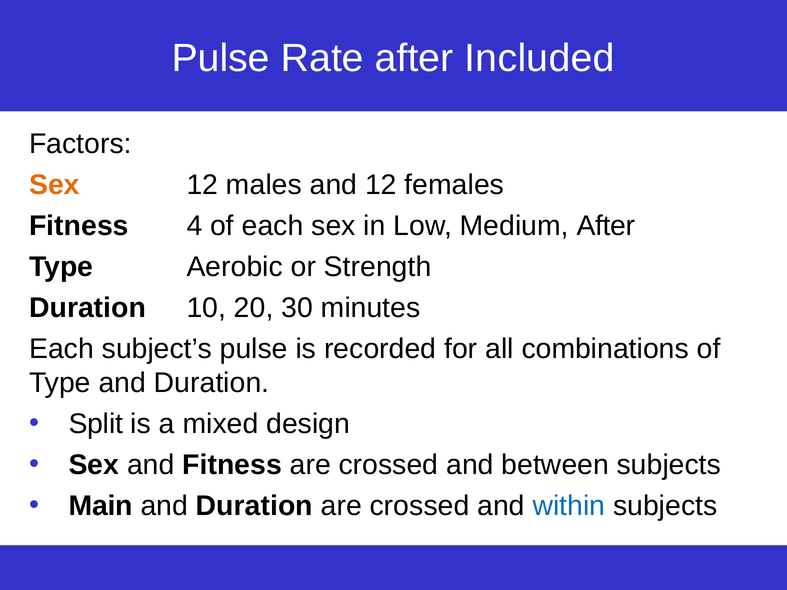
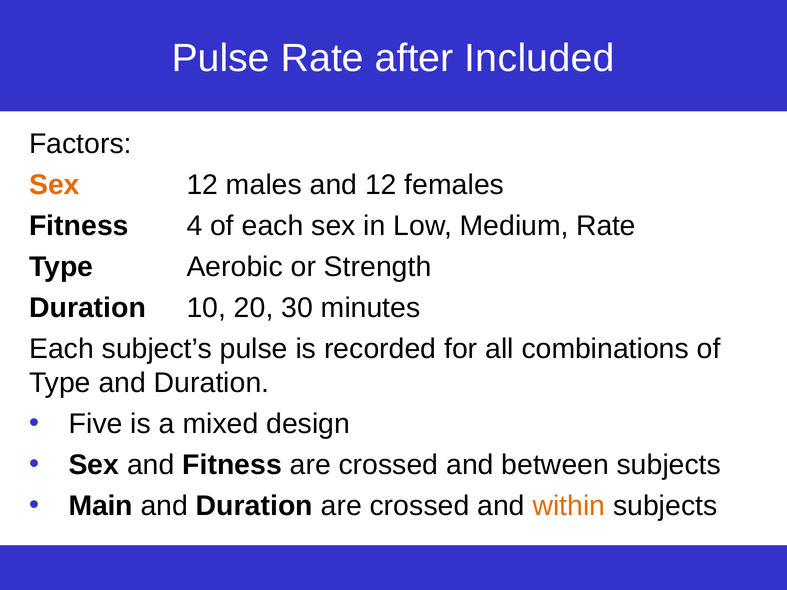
Medium After: After -> Rate
Split: Split -> Five
within colour: blue -> orange
